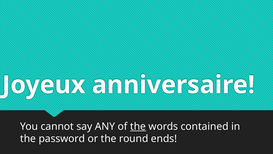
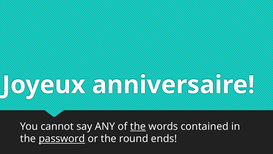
password underline: none -> present
